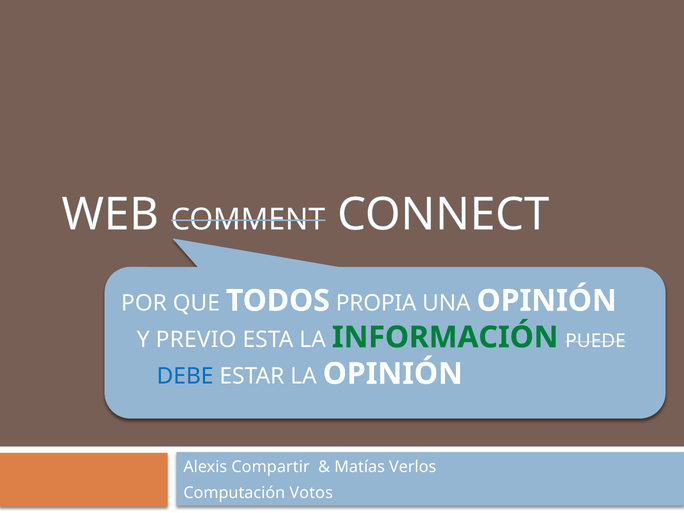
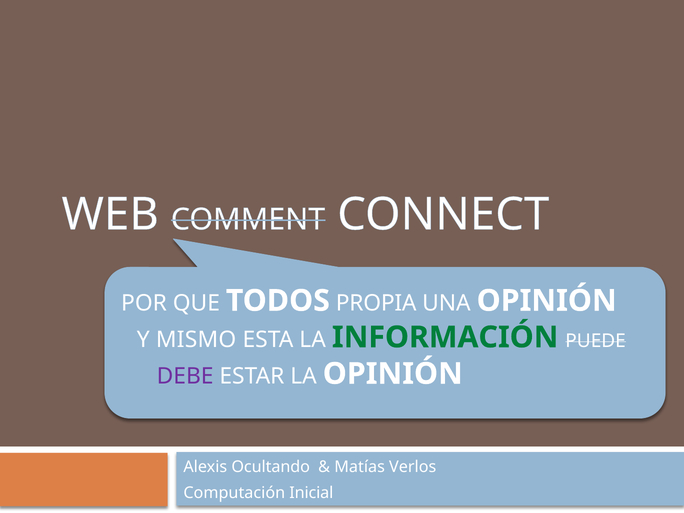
PREVIO: PREVIO -> MISMO
DEBE colour: blue -> purple
Compartir: Compartir -> Ocultando
Votos: Votos -> Inicial
